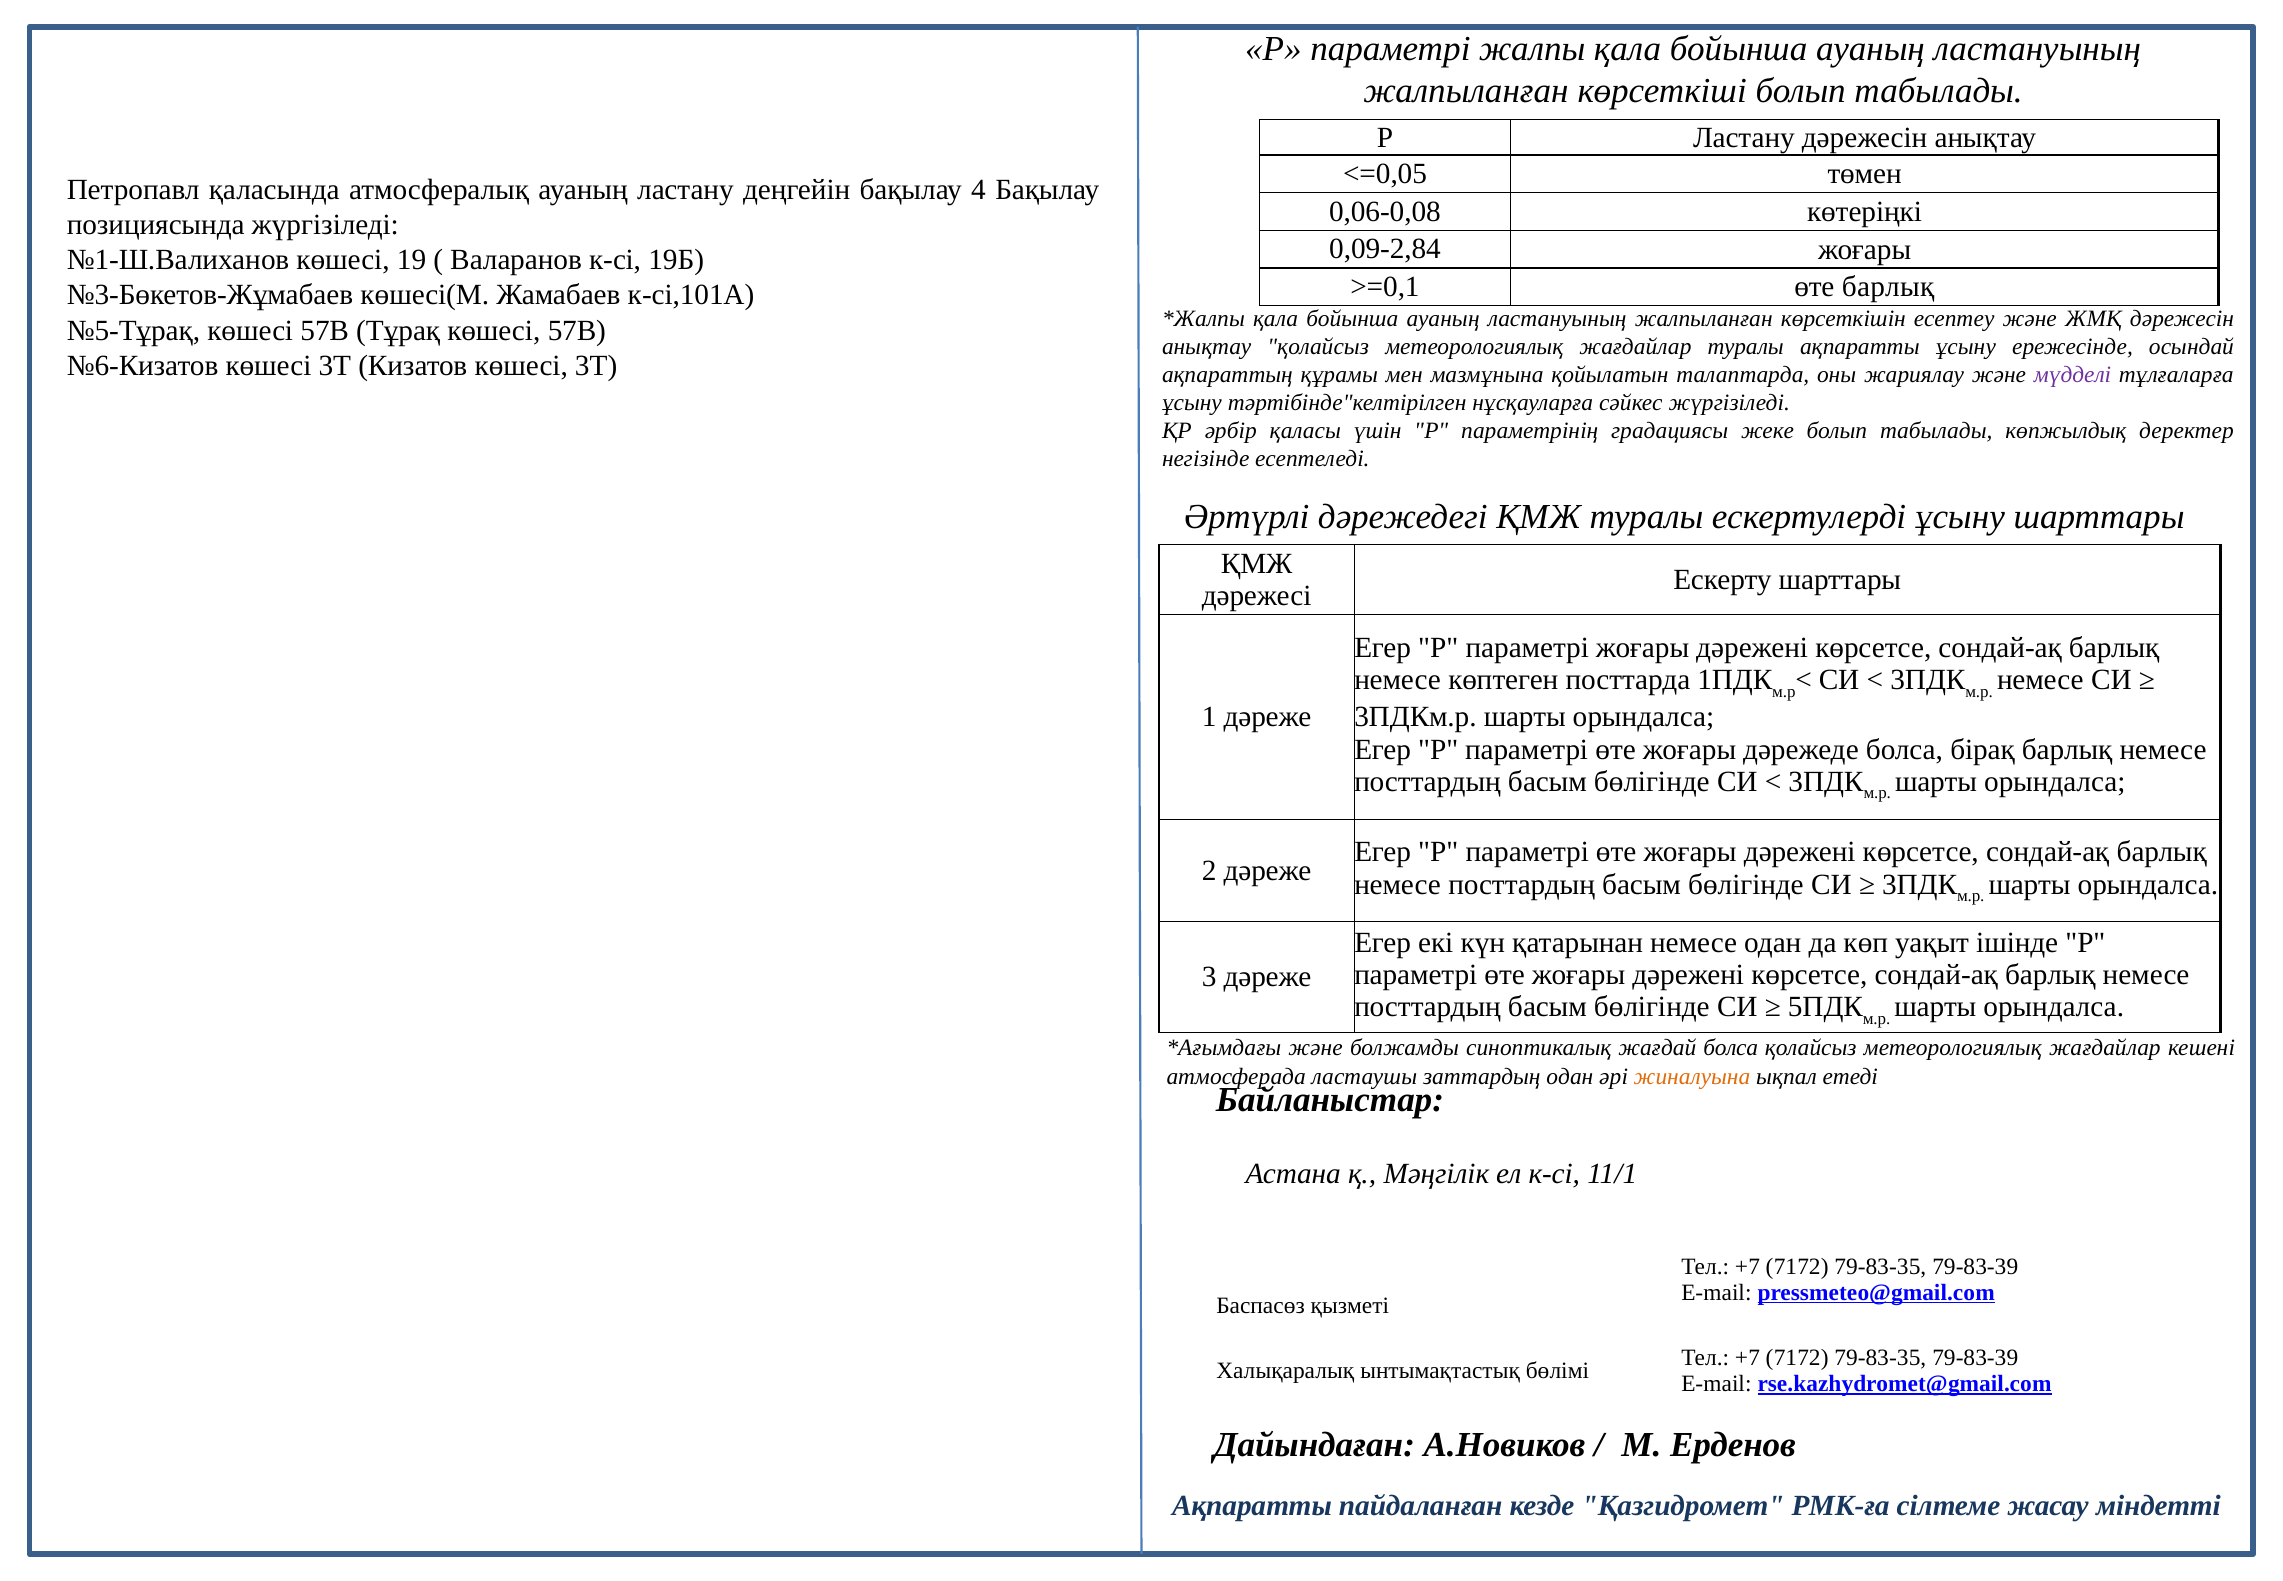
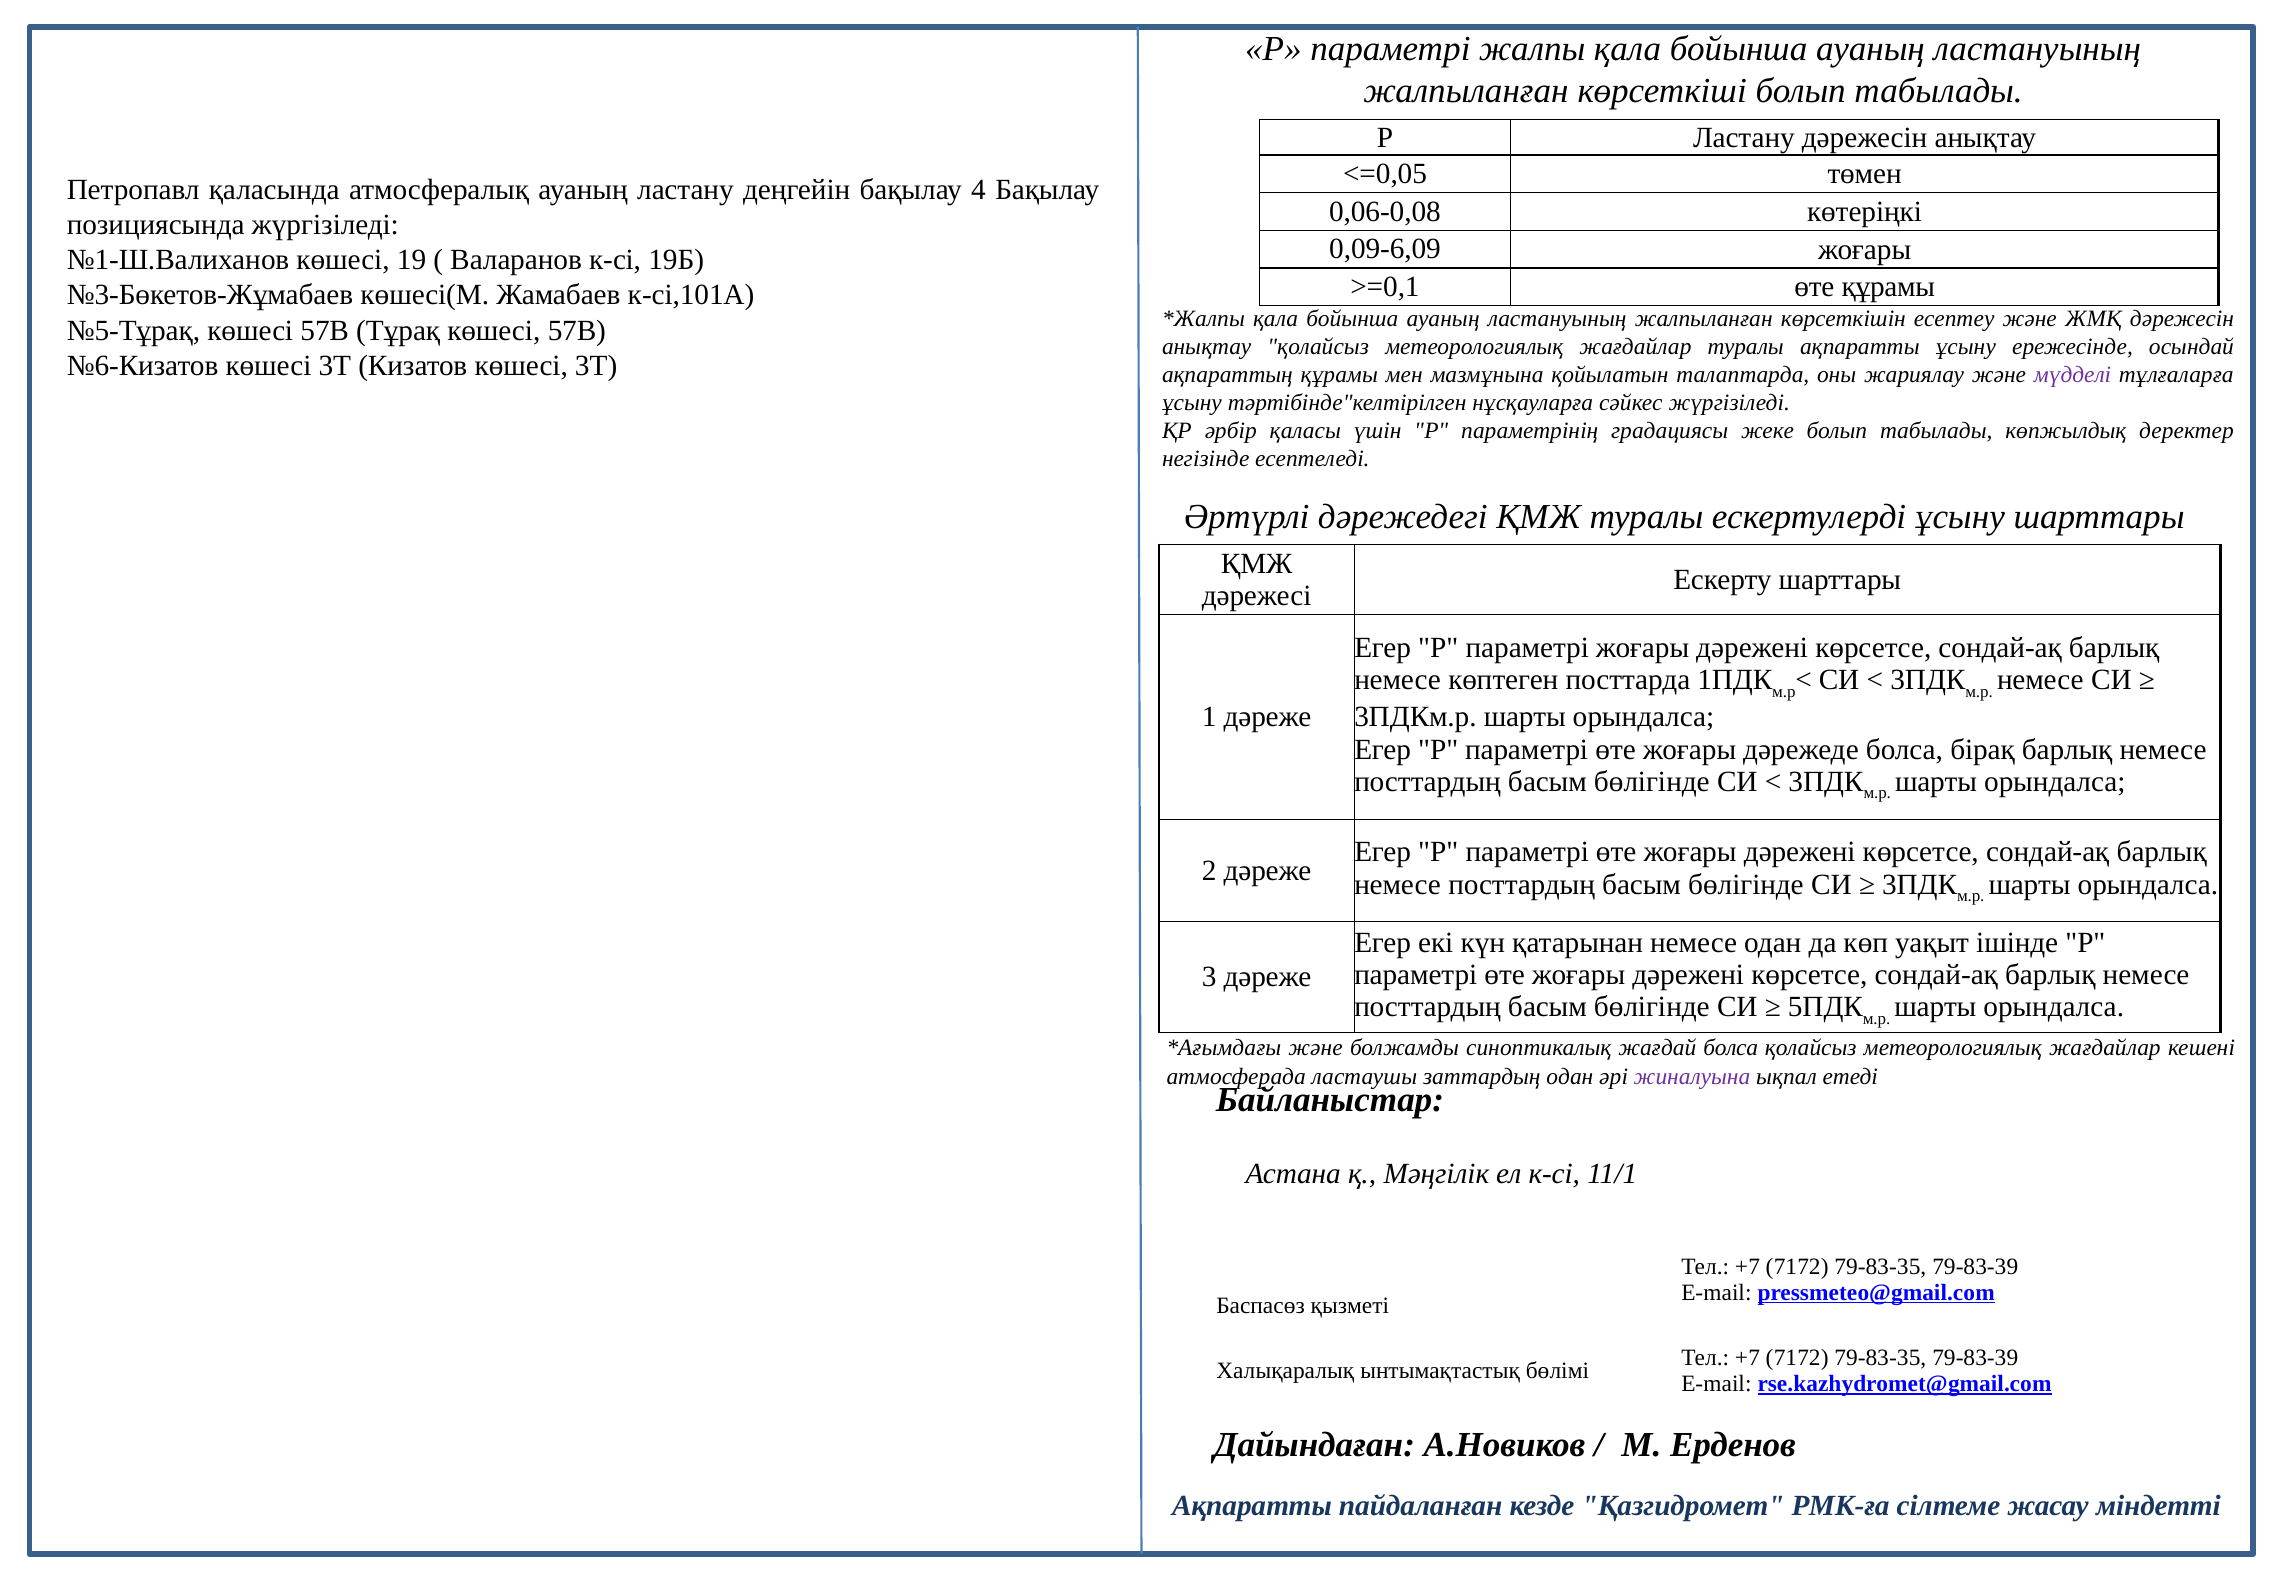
0,09-2,84: 0,09-2,84 -> 0,09-6,09
өте барлық: барлық -> құрамы
жиналуына colour: orange -> purple
